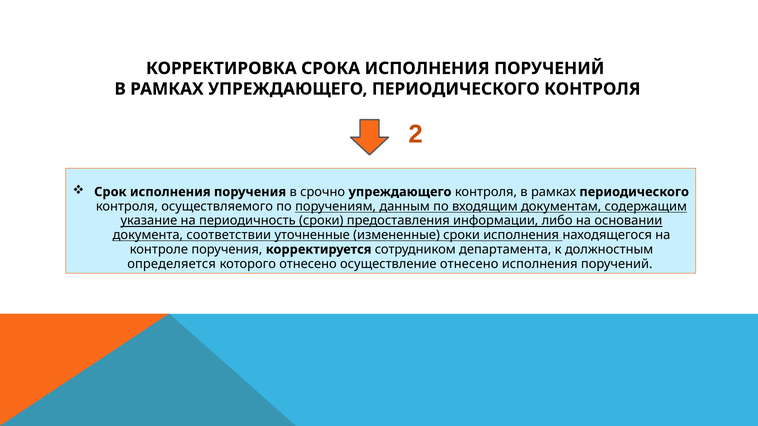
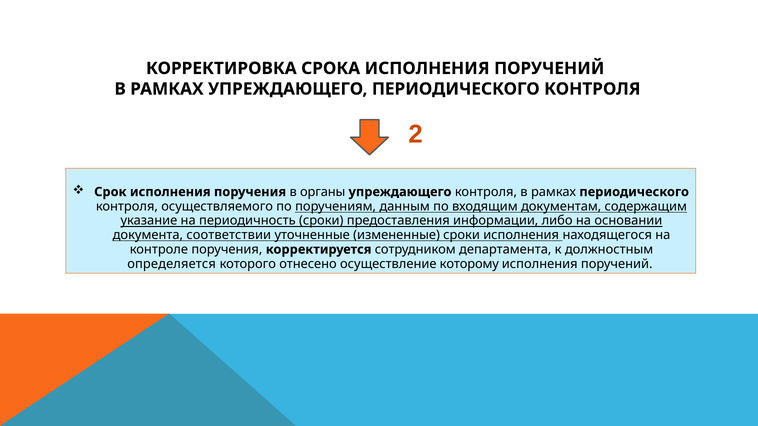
срочно: срочно -> органы
осуществление отнесено: отнесено -> которому
